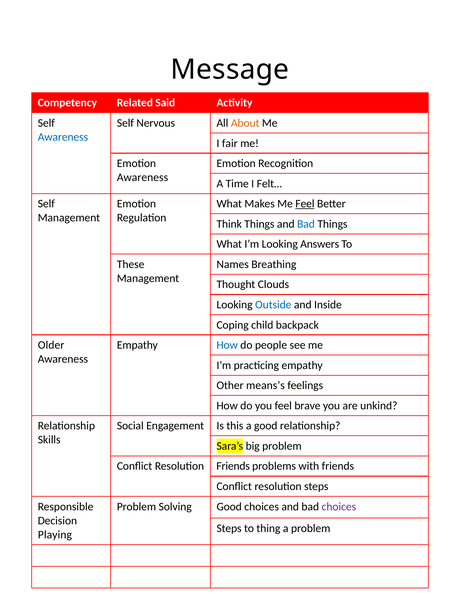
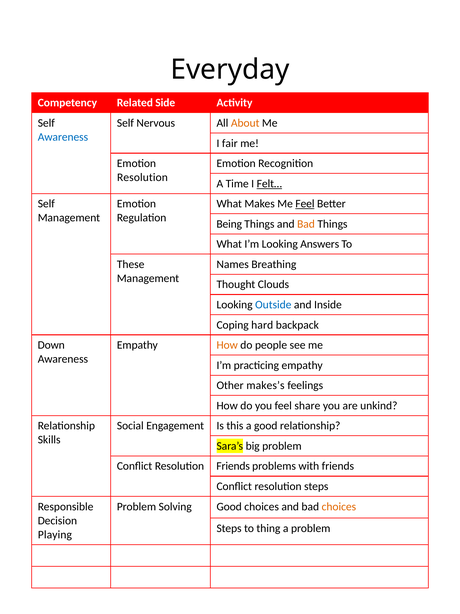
Message: Message -> Everyday
Said: Said -> Side
Awareness at (142, 177): Awareness -> Resolution
Felt… underline: none -> present
Think: Think -> Being
Bad at (306, 224) colour: blue -> orange
child: child -> hard
Older: Older -> Down
How at (227, 345) colour: blue -> orange
means’s: means’s -> makes’s
brave: brave -> share
choices at (339, 506) colour: purple -> orange
